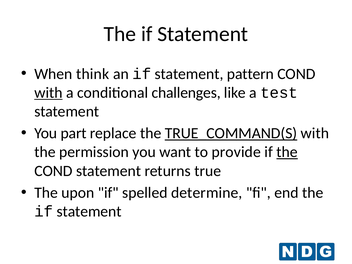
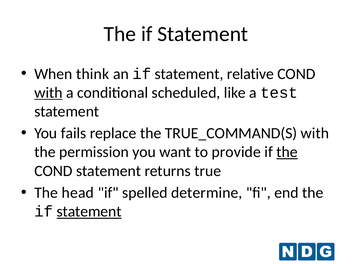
pattern: pattern -> relative
challenges: challenges -> scheduled
part: part -> fails
TRUE_COMMAND(S underline: present -> none
upon: upon -> head
statement at (89, 212) underline: none -> present
